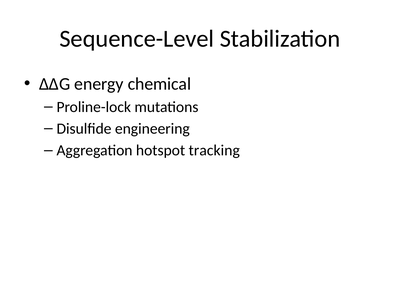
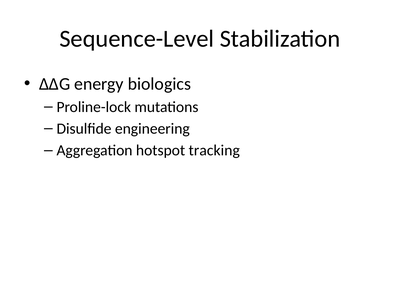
chemical: chemical -> biologics
